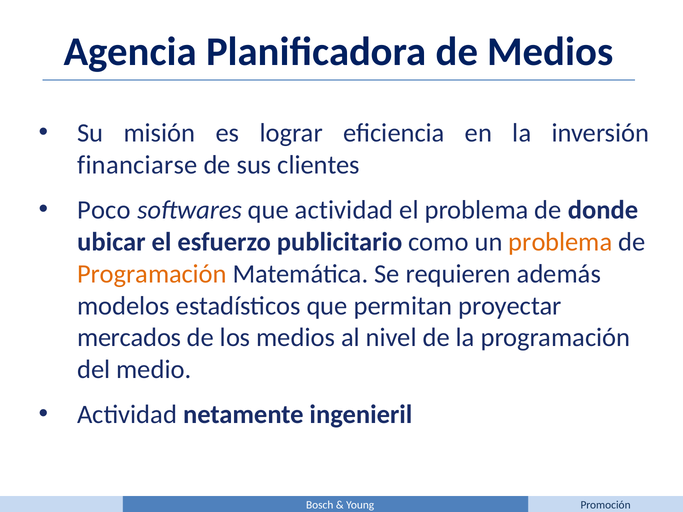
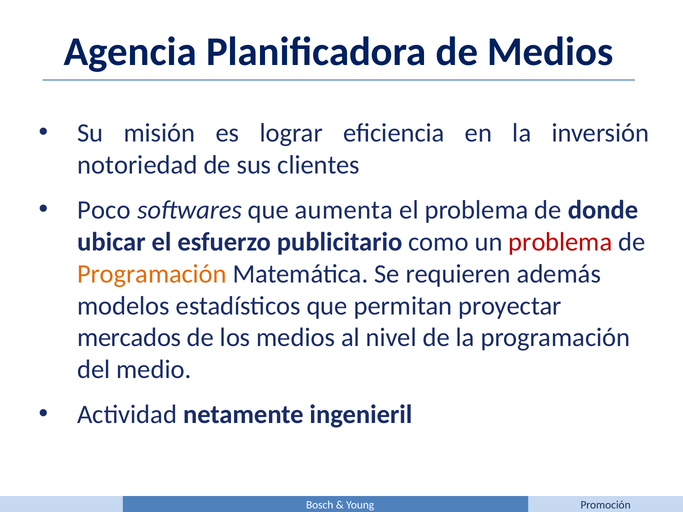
financiarse: financiarse -> notoriedad
que actividad: actividad -> aumenta
problema at (560, 242) colour: orange -> red
